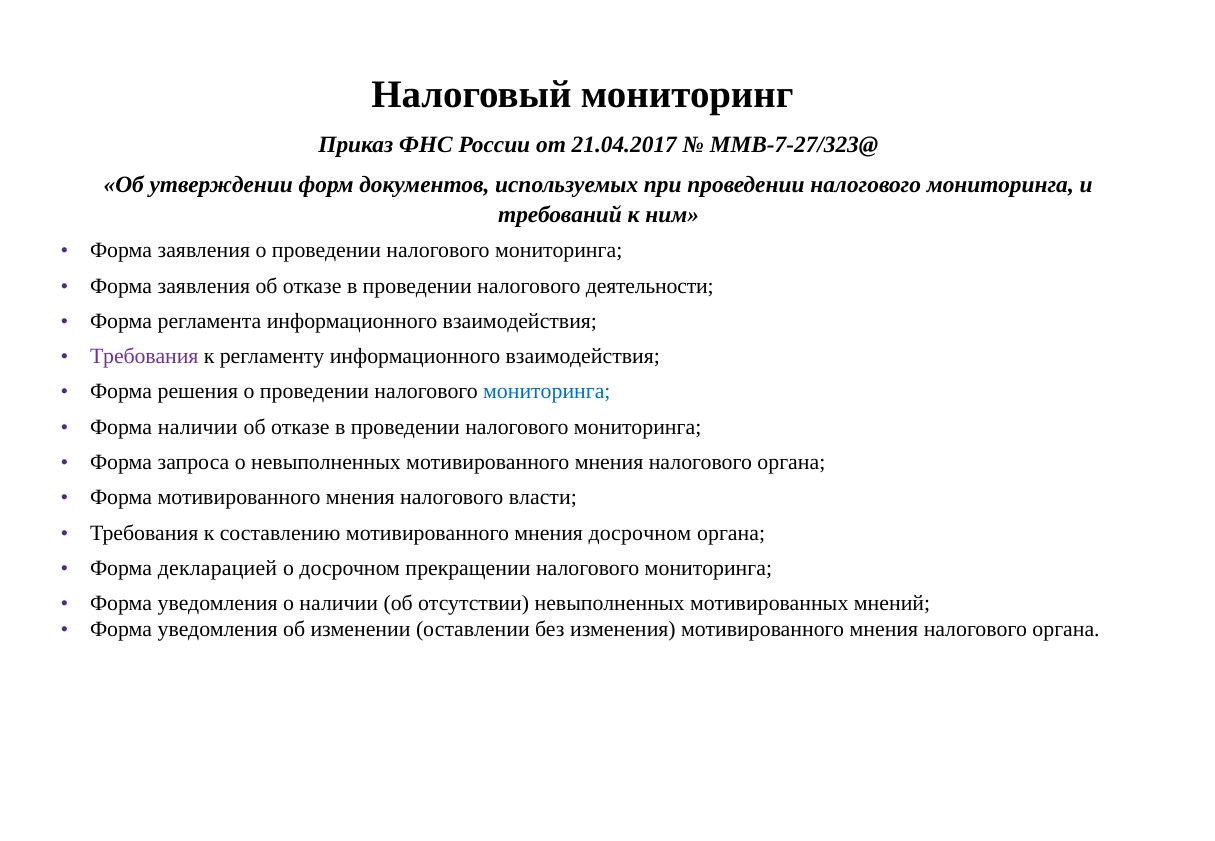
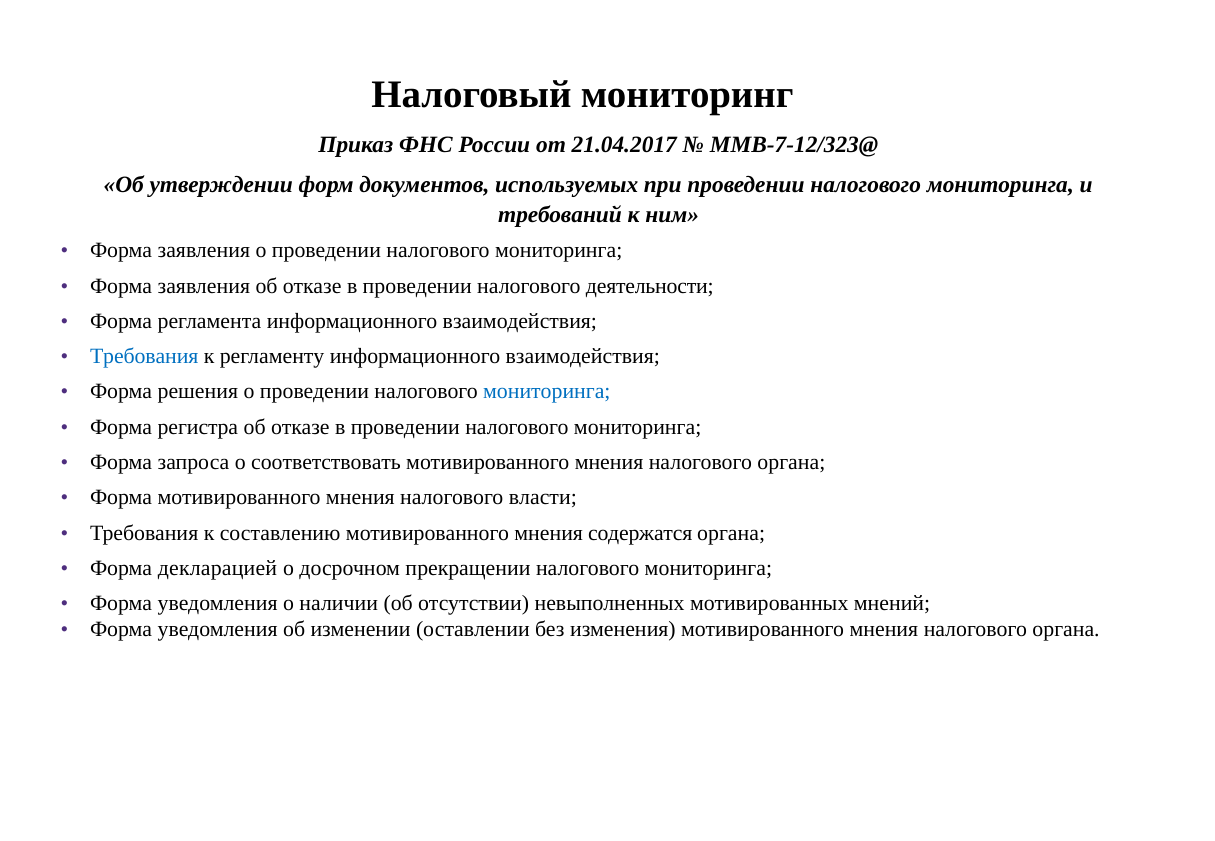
ММВ-7-27/323@: ММВ-7-27/323@ -> ММВ-7-12/323@
Требования at (144, 357) colour: purple -> blue
Форма наличии: наличии -> регистра
о невыполненных: невыполненных -> соответствовать
мнения досрочном: досрочном -> содержатся
